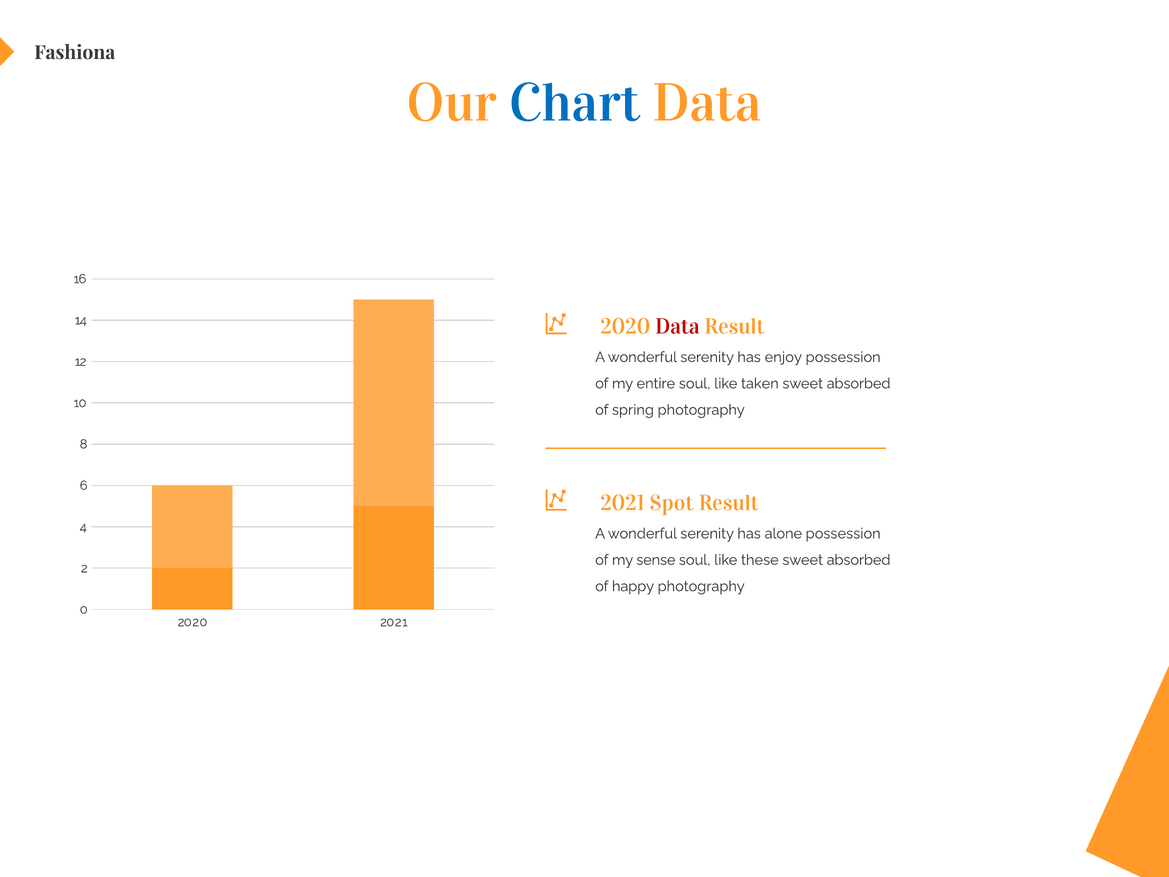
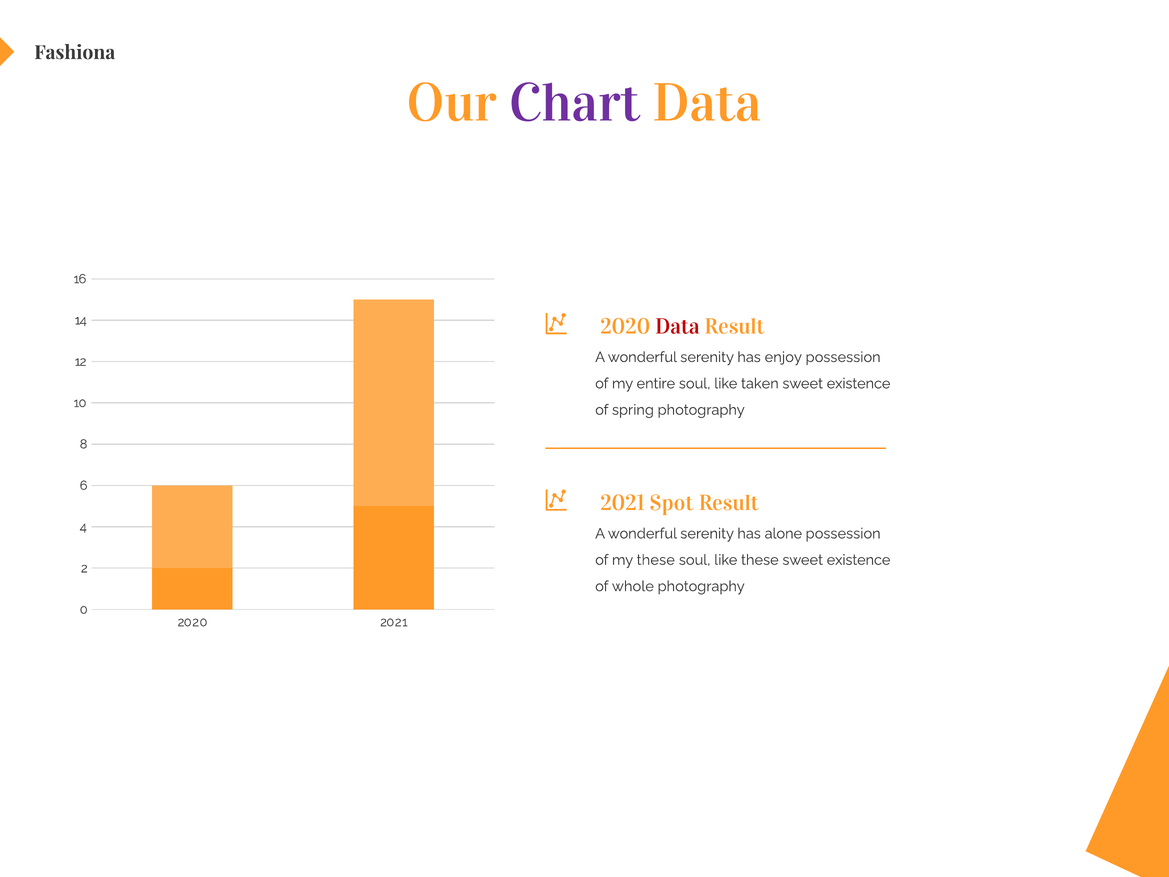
Chart colour: blue -> purple
absorbed at (859, 383): absorbed -> existence
my sense: sense -> these
these sweet absorbed: absorbed -> existence
happy: happy -> whole
